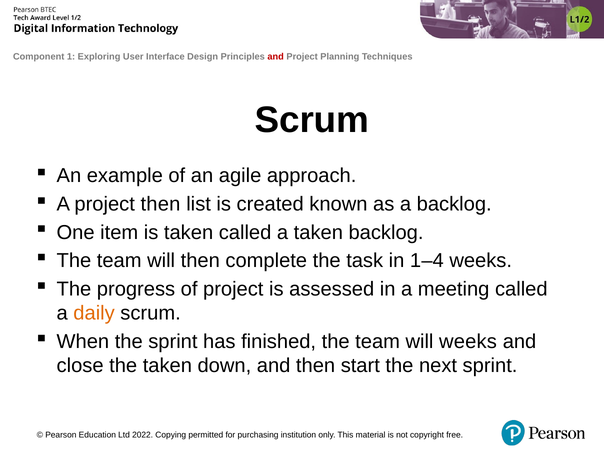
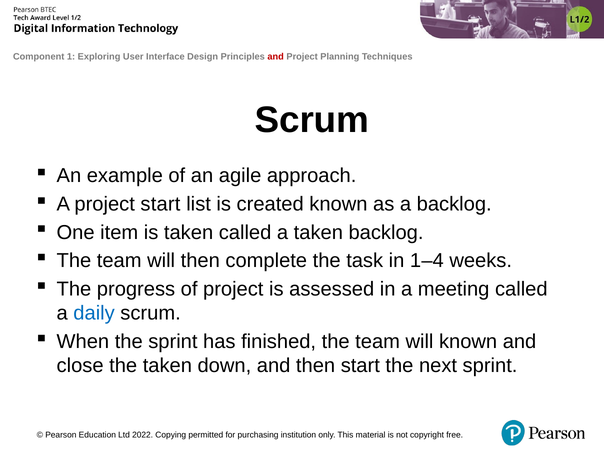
project then: then -> start
daily colour: orange -> blue
will weeks: weeks -> known
